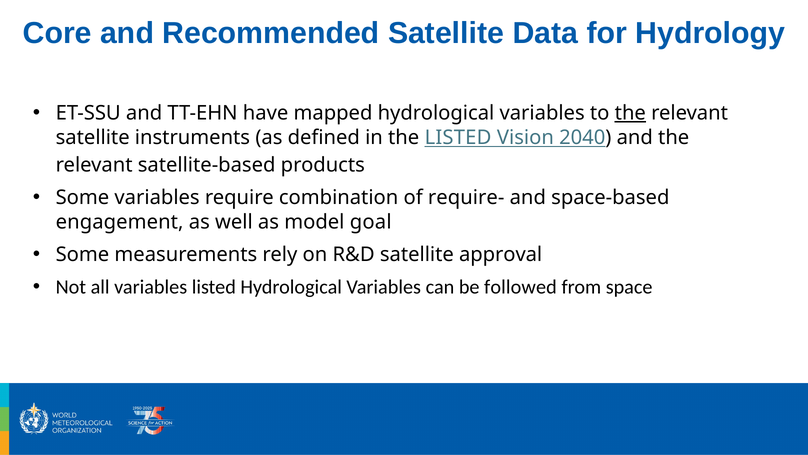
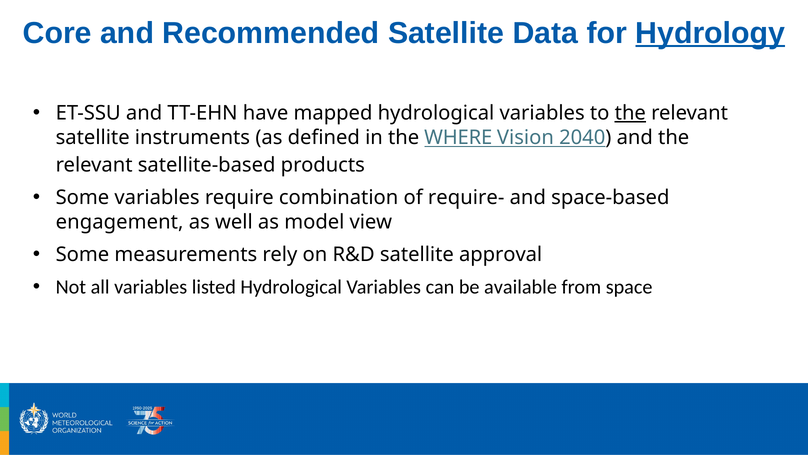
Hydrology underline: none -> present
the LISTED: LISTED -> WHERE
goal: goal -> view
followed: followed -> available
